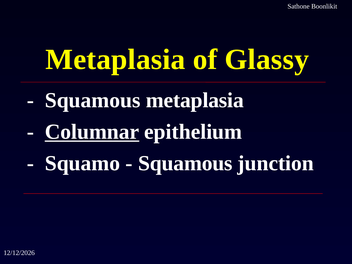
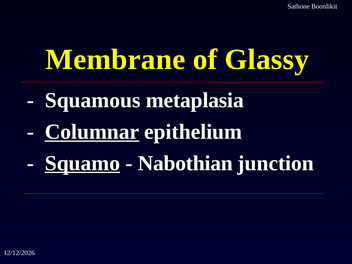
Metaplasia at (115, 60): Metaplasia -> Membrane
Squamo underline: none -> present
Squamous at (185, 163): Squamous -> Nabothian
